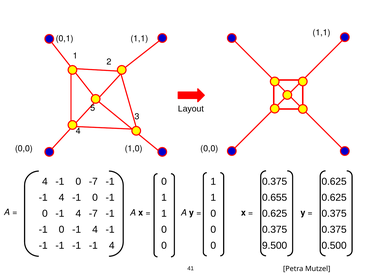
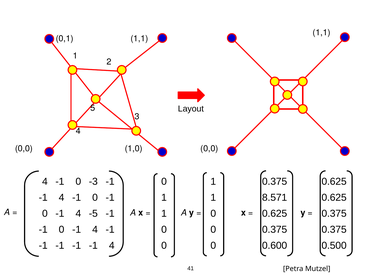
0 -7: -7 -> -3
0.655: 0.655 -> 8.571
4 -7: -7 -> -5
9.500: 9.500 -> 0.600
